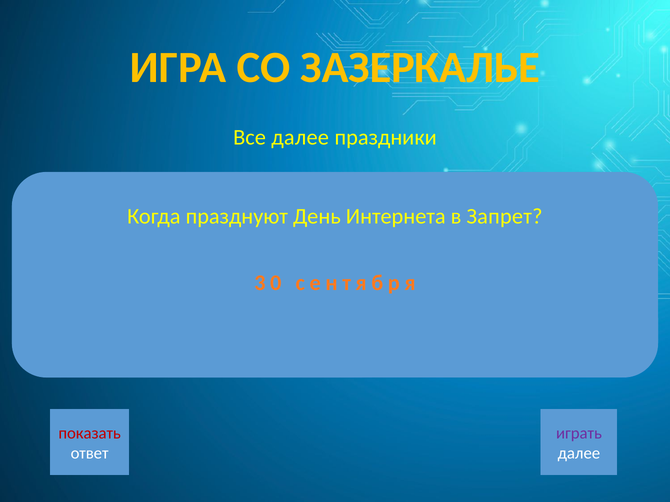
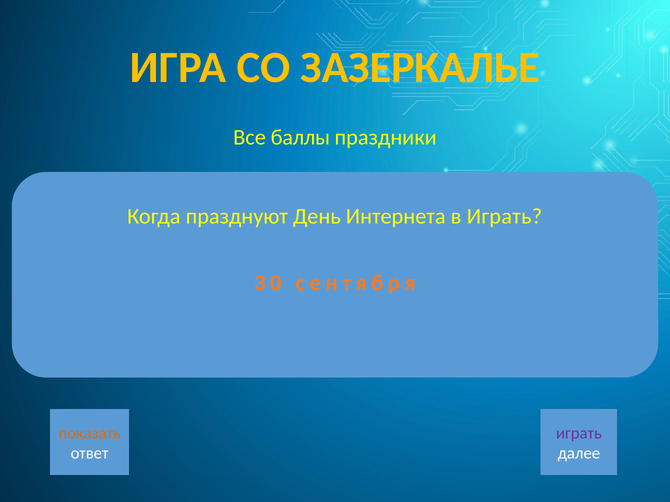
Все далее: далее -> баллы
в Запрет: Запрет -> Играть
показать colour: red -> orange
